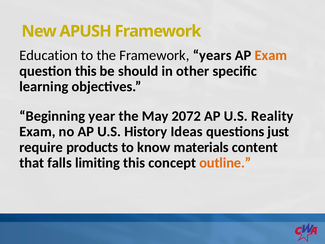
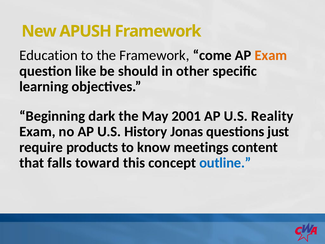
years: years -> come
question this: this -> like
year: year -> dark
2072: 2072 -> 2001
Ideas: Ideas -> Jonas
materials: materials -> meetings
limiting: limiting -> toward
outline colour: orange -> blue
